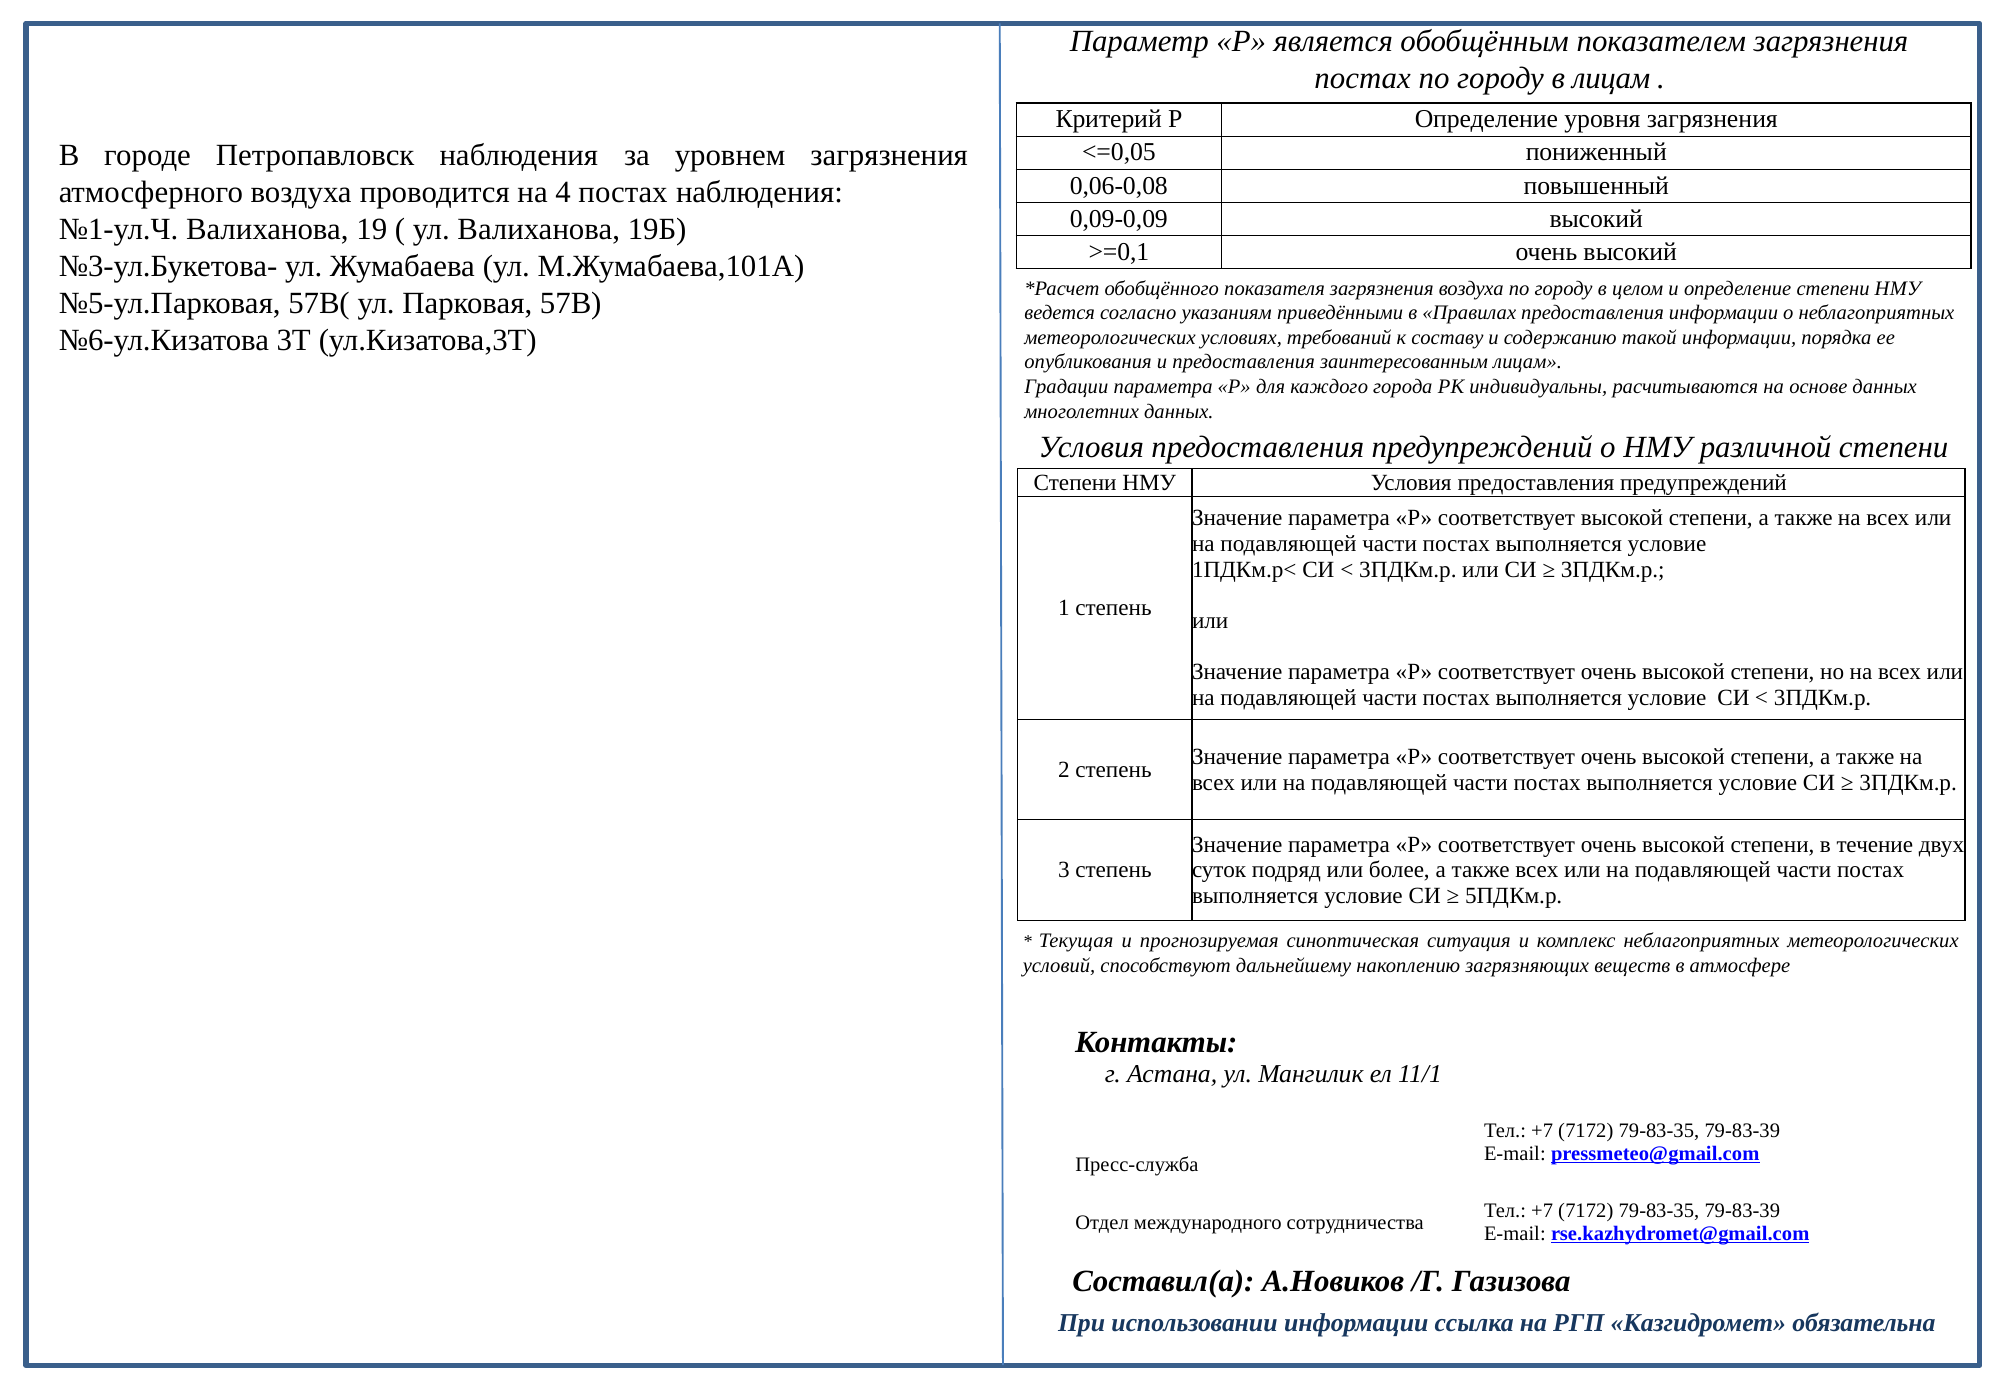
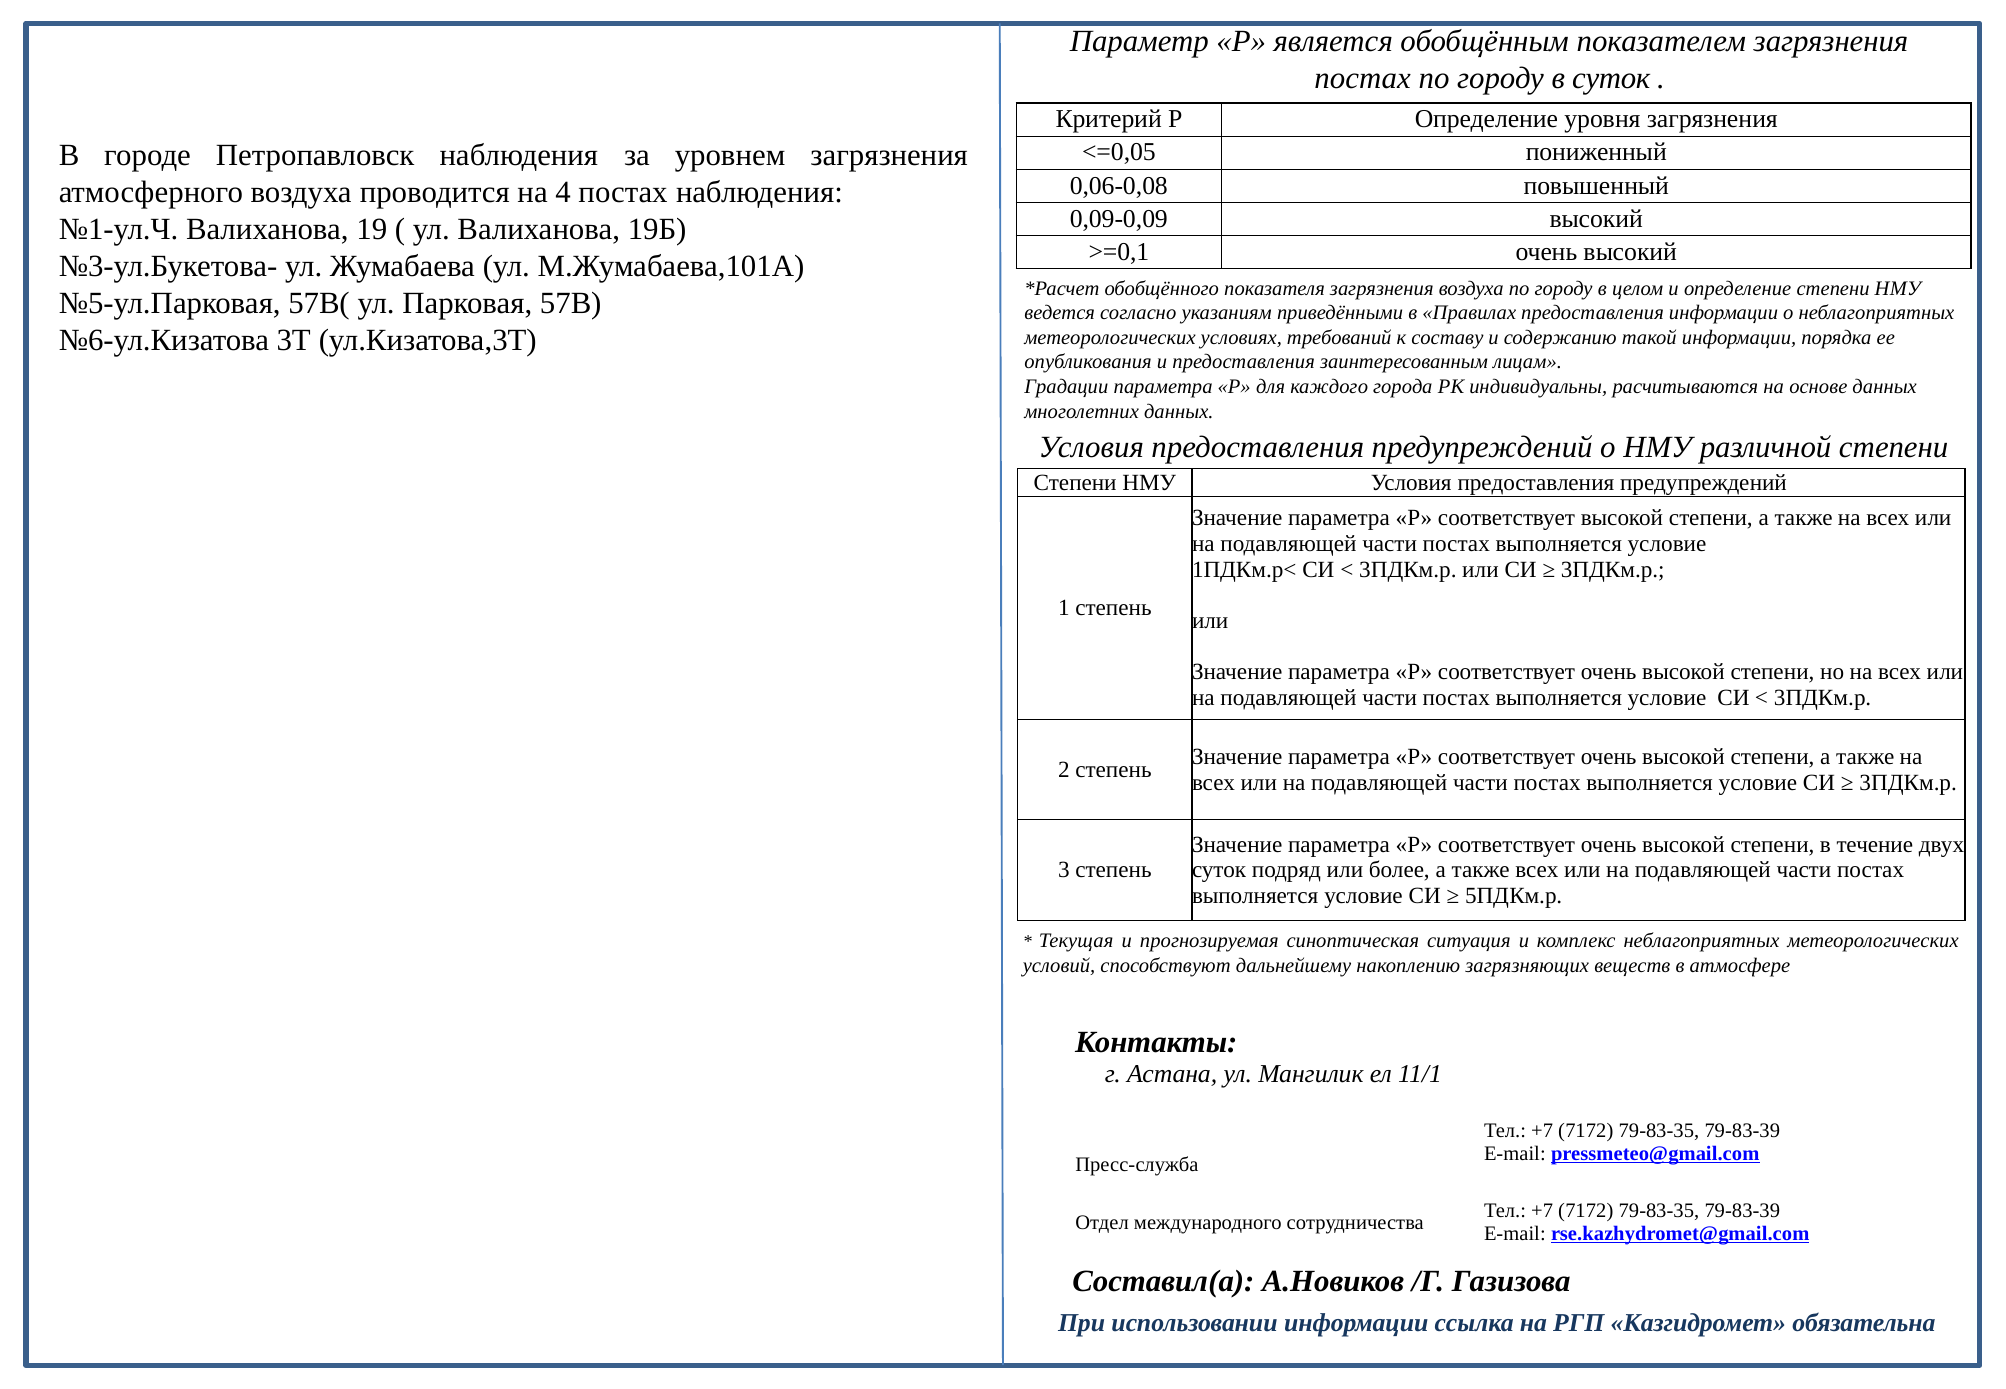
в лицам: лицам -> суток
